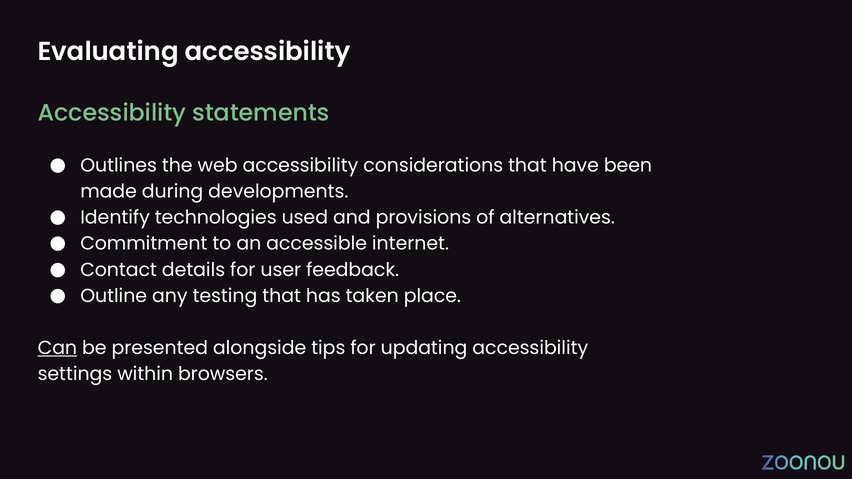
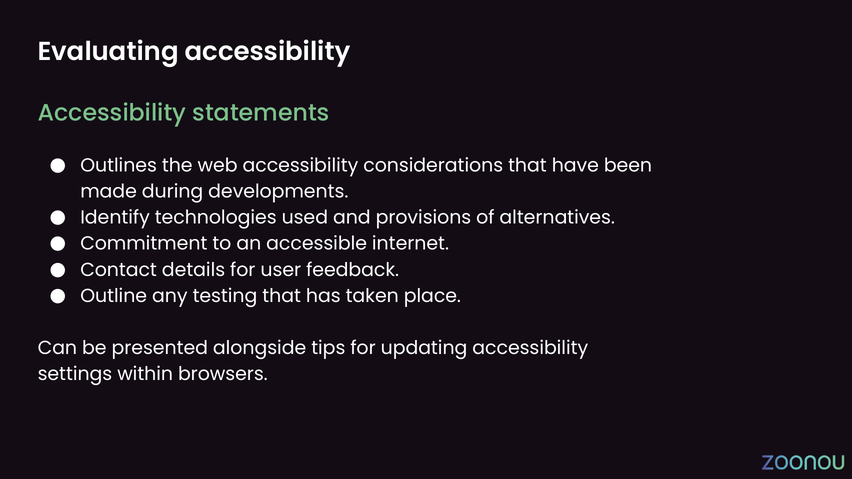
Can underline: present -> none
